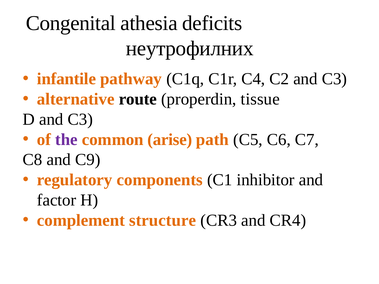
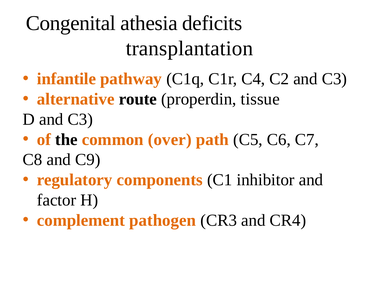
неутрофилних: неутрофилних -> transplantation
the colour: purple -> black
arise: arise -> over
structure: structure -> pathogen
